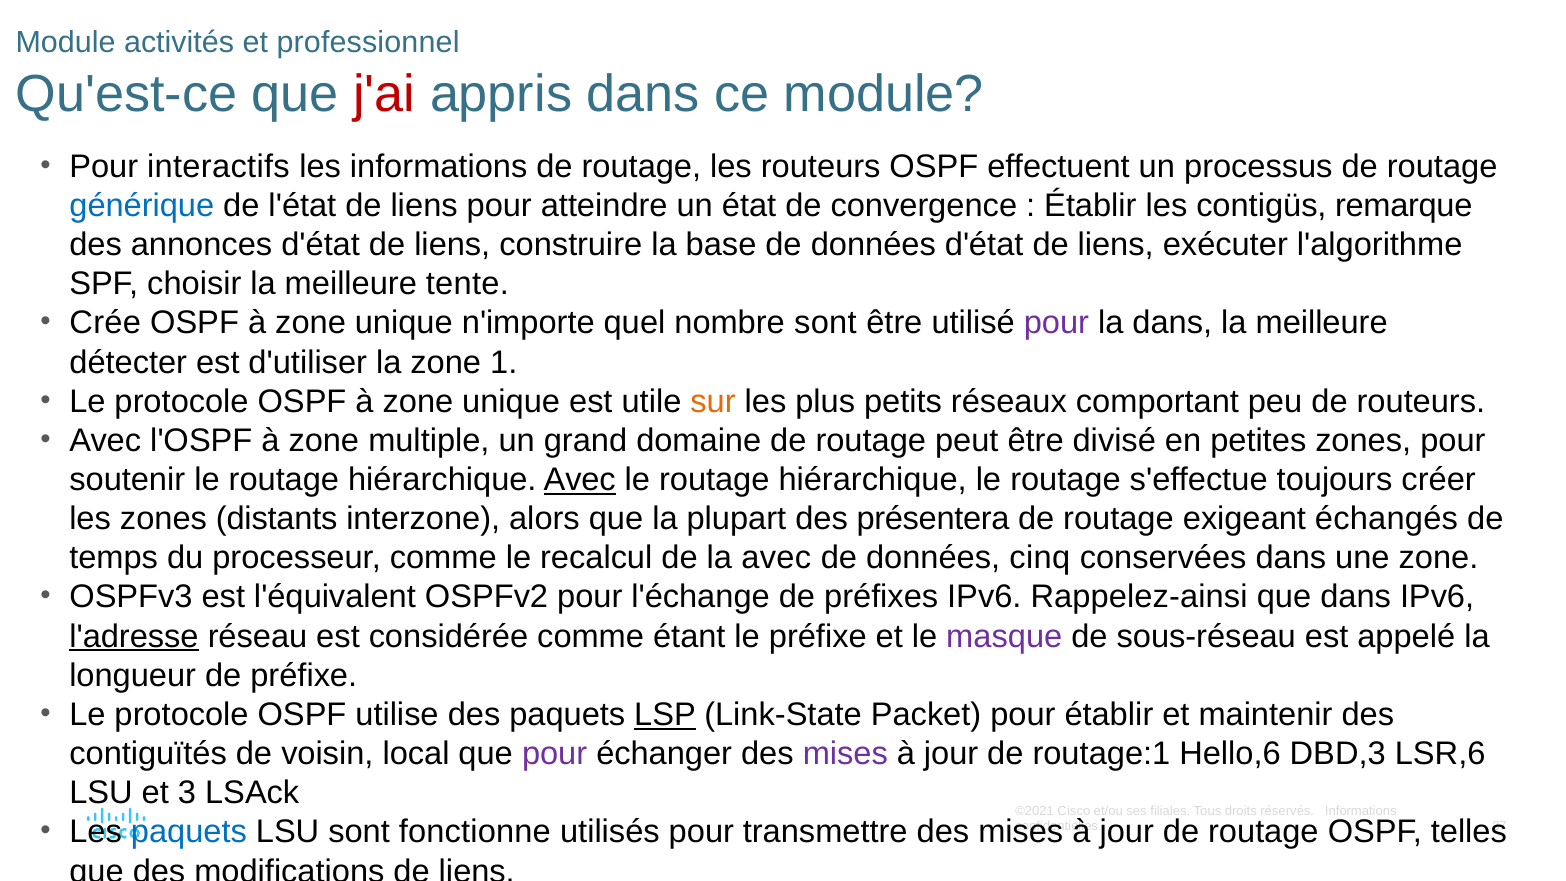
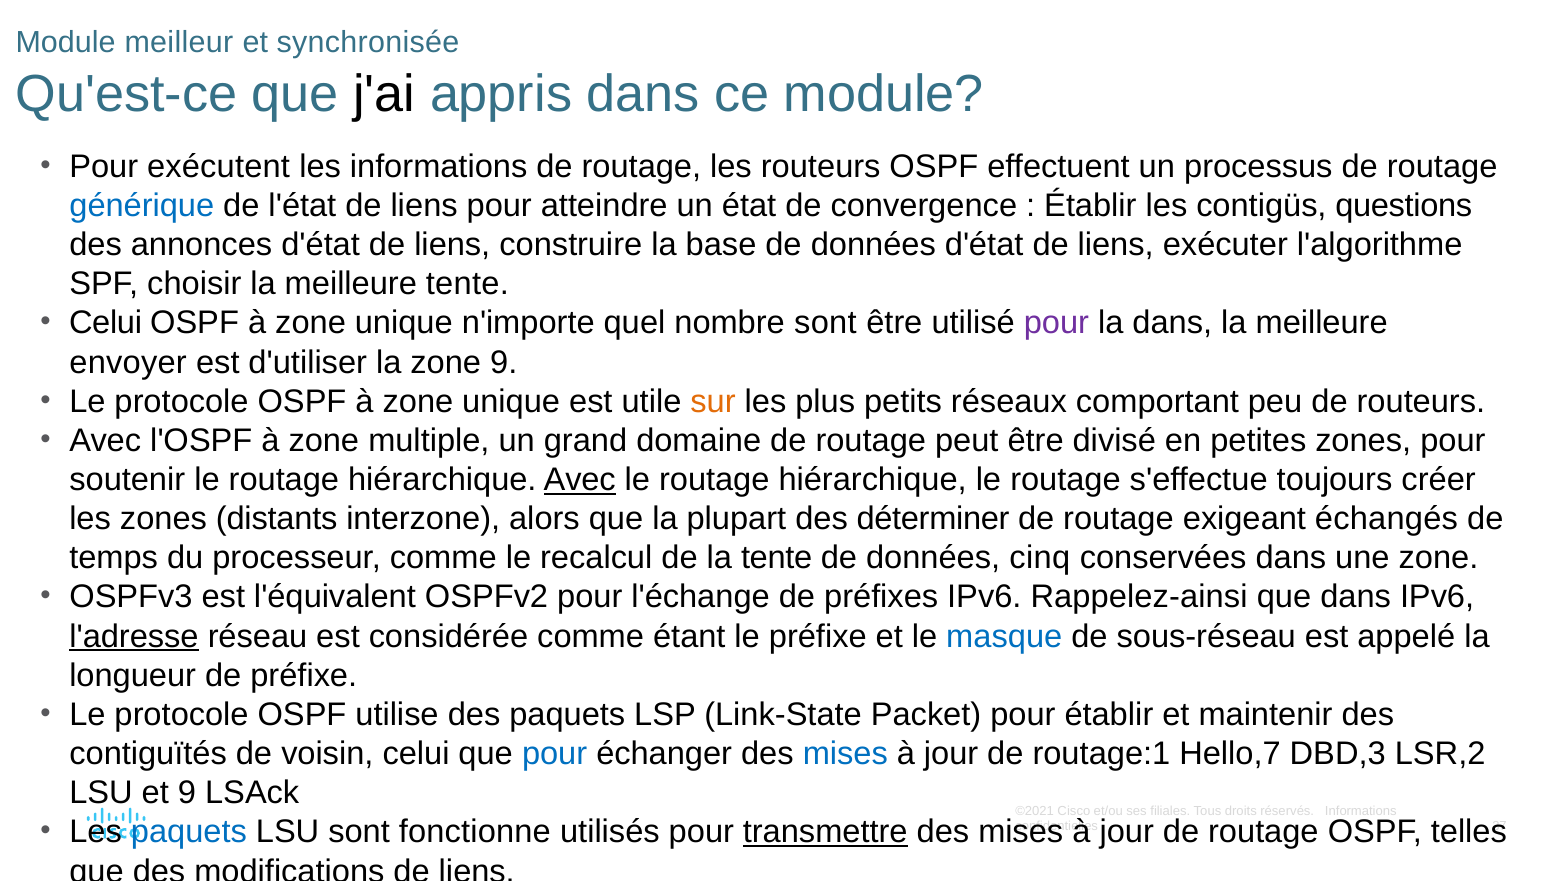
activités: activités -> meilleur
professionnel: professionnel -> synchronisée
j'ai colour: red -> black
interactifs: interactifs -> exécutent
remarque: remarque -> questions
Crée at (105, 323): Crée -> Celui
détecter at (128, 362): détecter -> envoyer
zone 1: 1 -> 9
présentera: présentera -> déterminer
la avec: avec -> tente
masque colour: purple -> blue
LSP underline: present -> none
voisin local: local -> celui
pour at (555, 754) colour: purple -> blue
mises at (845, 754) colour: purple -> blue
Hello,6: Hello,6 -> Hello,7
LSR,6: LSR,6 -> LSR,2
et 3: 3 -> 9
transmettre underline: none -> present
